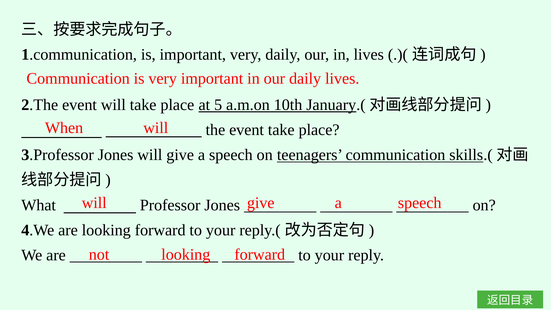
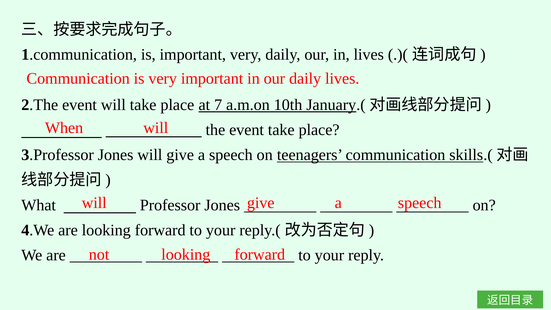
5: 5 -> 7
